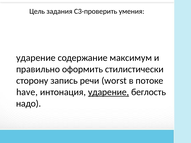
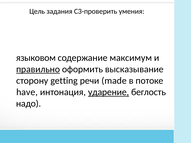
ударение at (36, 58): ударение -> языковом
правильно underline: none -> present
стилистически: стилистически -> высказывание
запись: запись -> getting
worst: worst -> made
